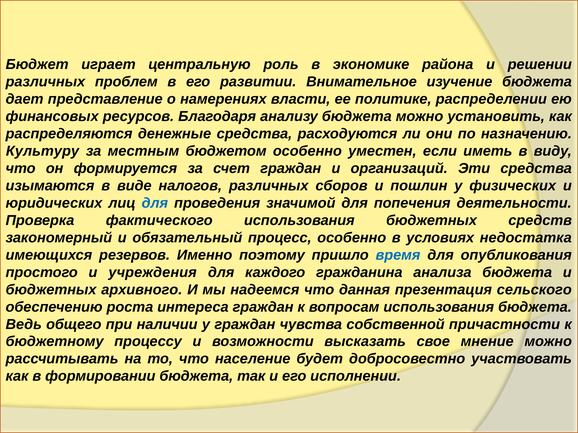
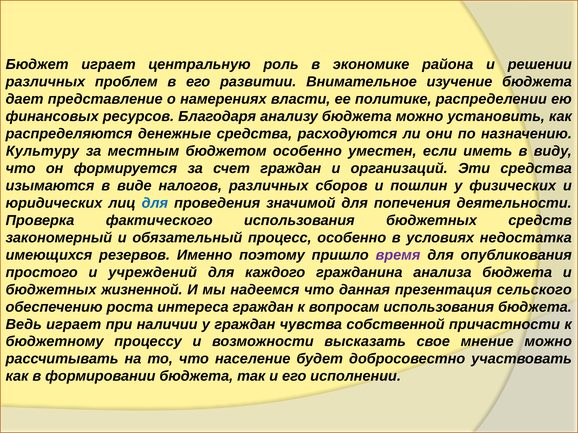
время colour: blue -> purple
учреждения: учреждения -> учреждений
архивного: архивного -> жизненной
Ведь общего: общего -> играет
